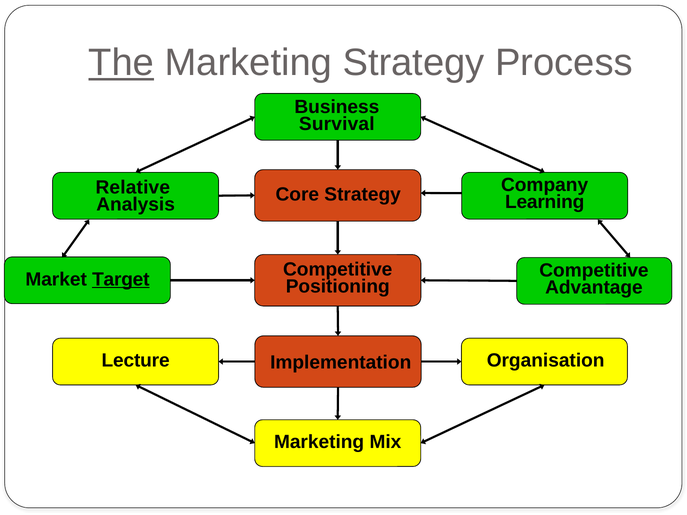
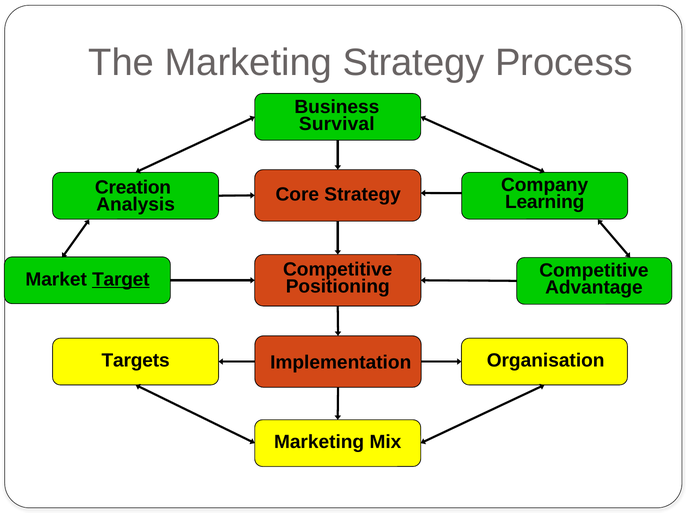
The underline: present -> none
Relative: Relative -> Creation
Lecture: Lecture -> Targets
